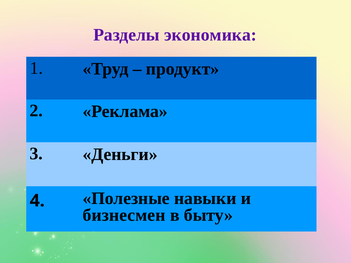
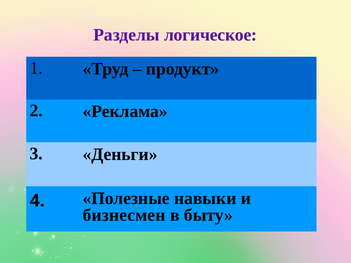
экономика: экономика -> логическое
